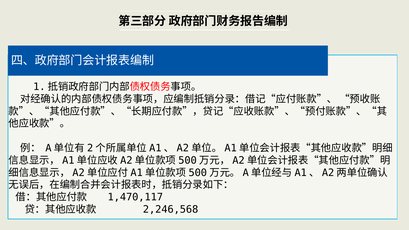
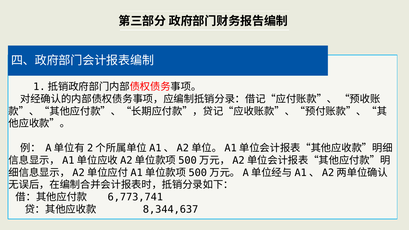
1,470,117: 1,470,117 -> 6,773,741
2,246,568: 2,246,568 -> 8,344,637
